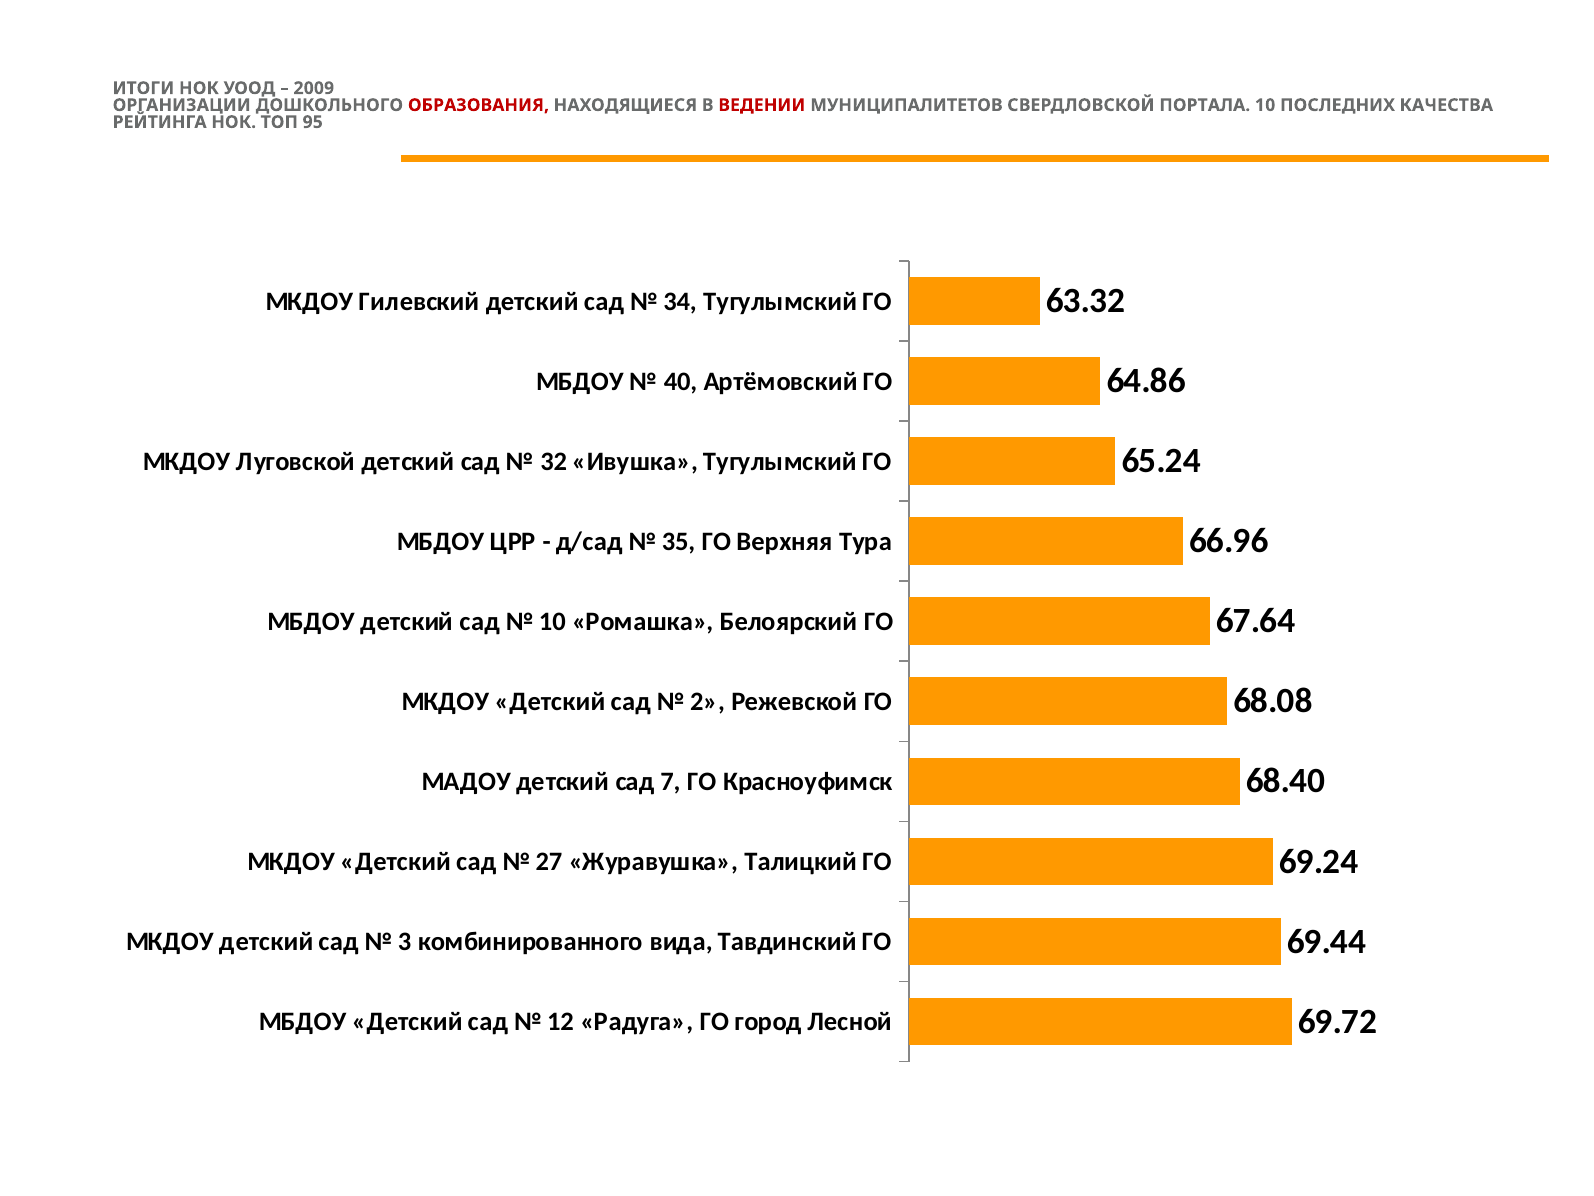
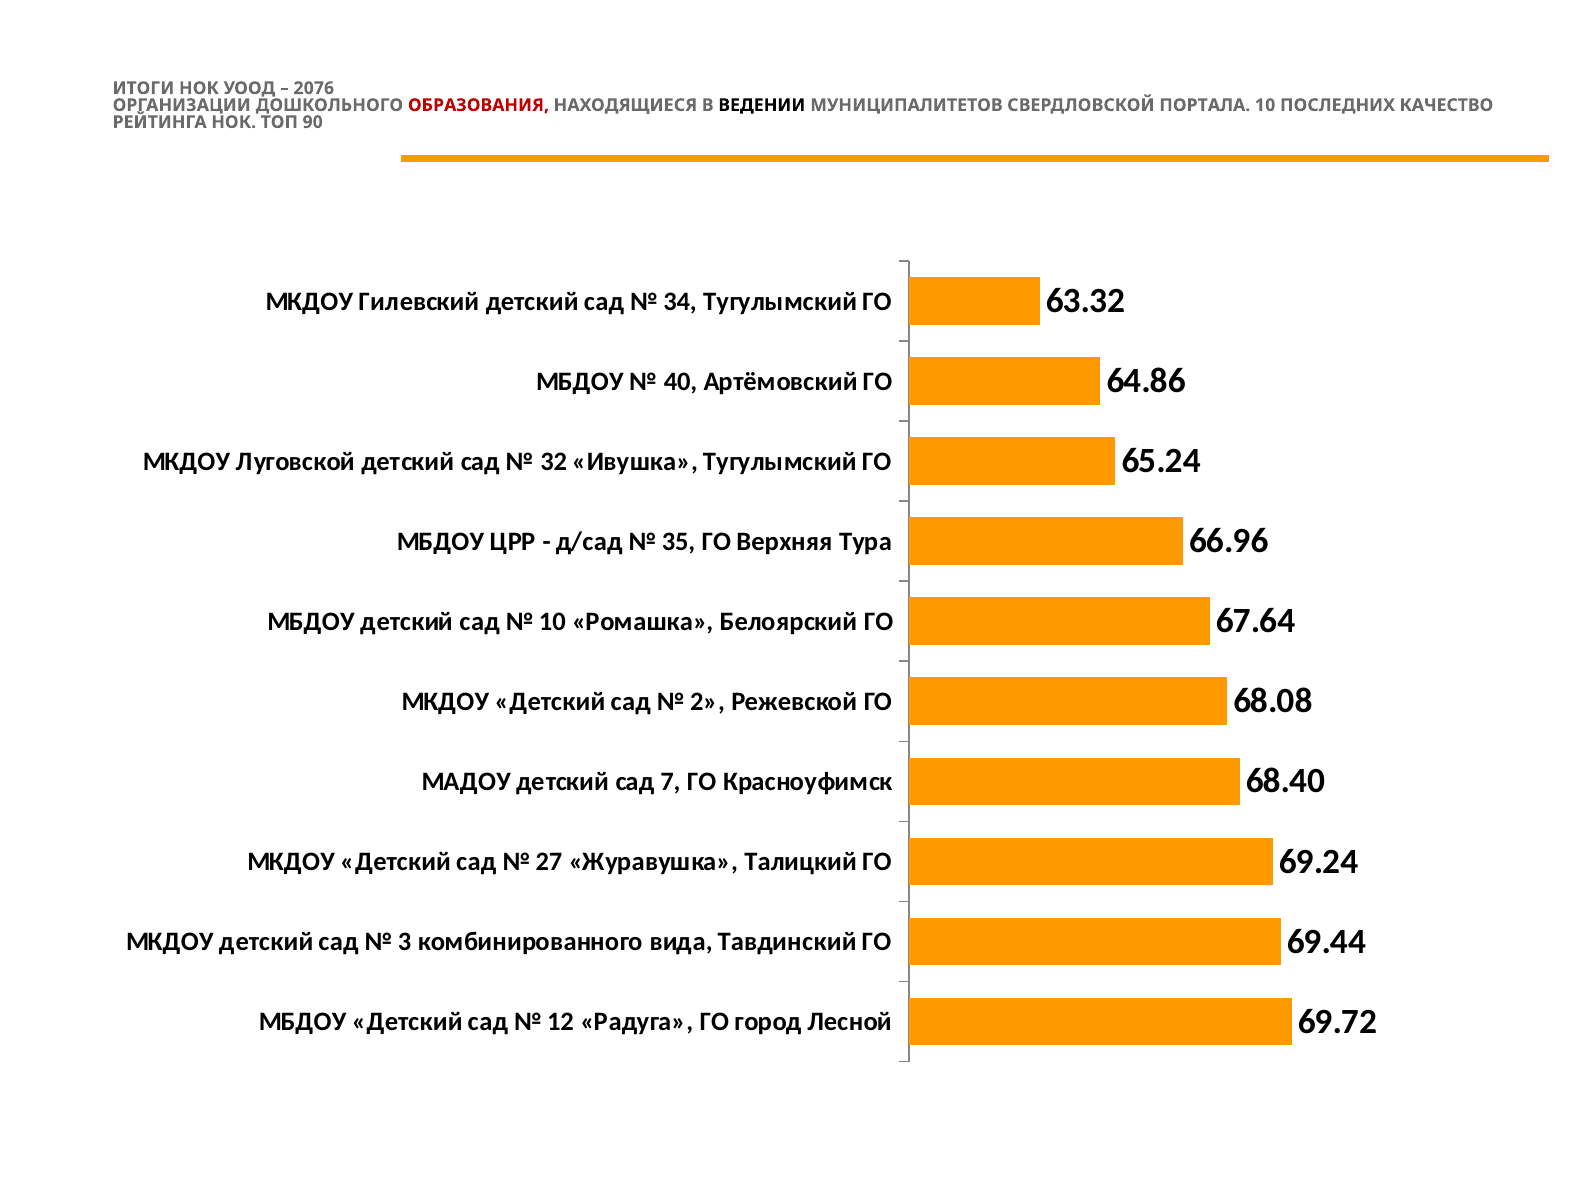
2009: 2009 -> 2076
ВЕДЕНИИ colour: red -> black
КАЧЕСТВА: КАЧЕСТВА -> КАЧЕСТВО
95: 95 -> 90
